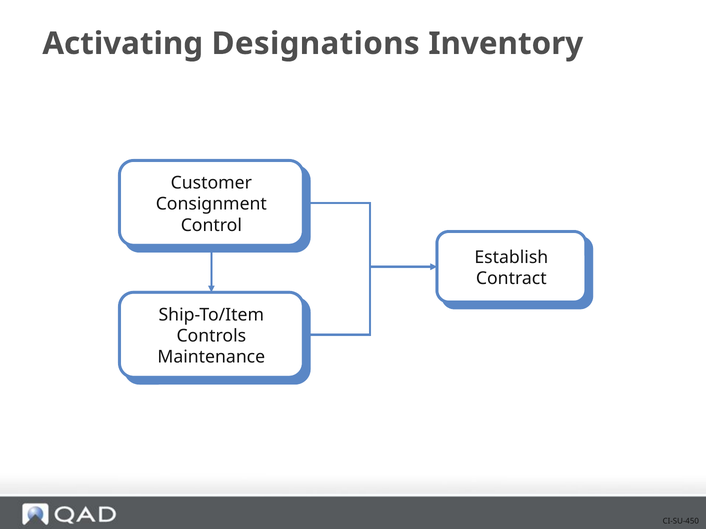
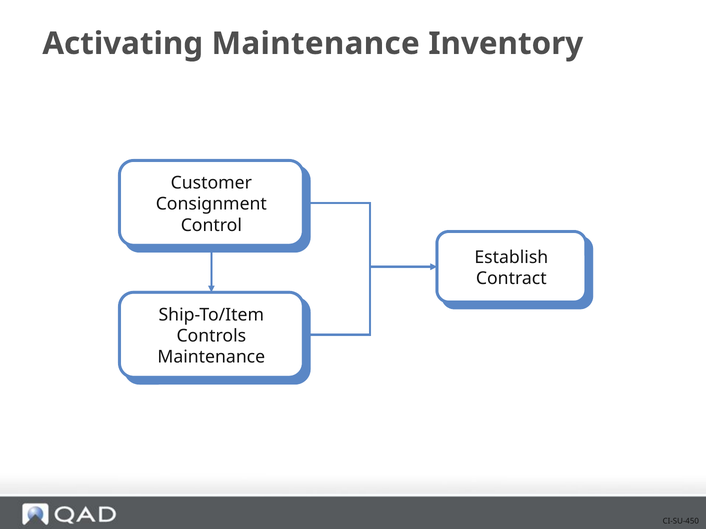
Activating Designations: Designations -> Maintenance
